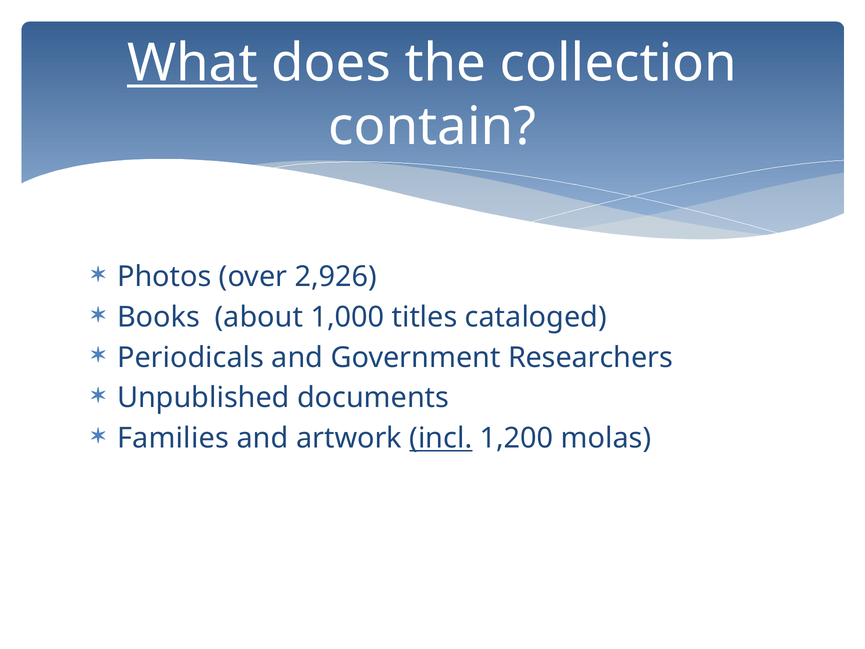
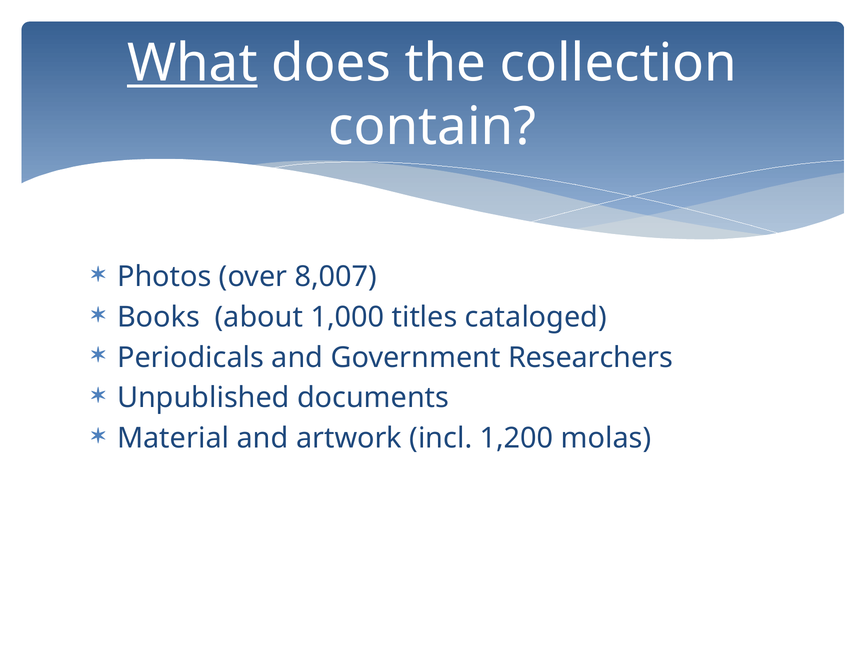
2,926: 2,926 -> 8,007
Families: Families -> Material
incl underline: present -> none
